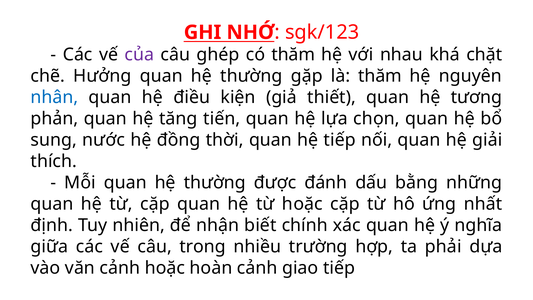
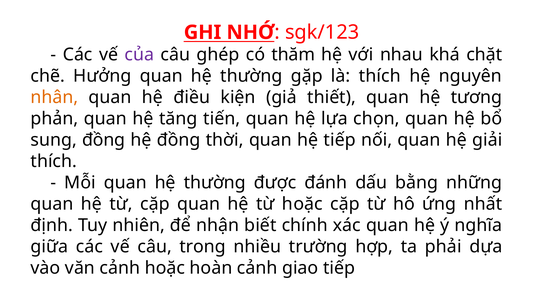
là thăm: thăm -> thích
nhân colour: blue -> orange
sung nước: nước -> đồng
